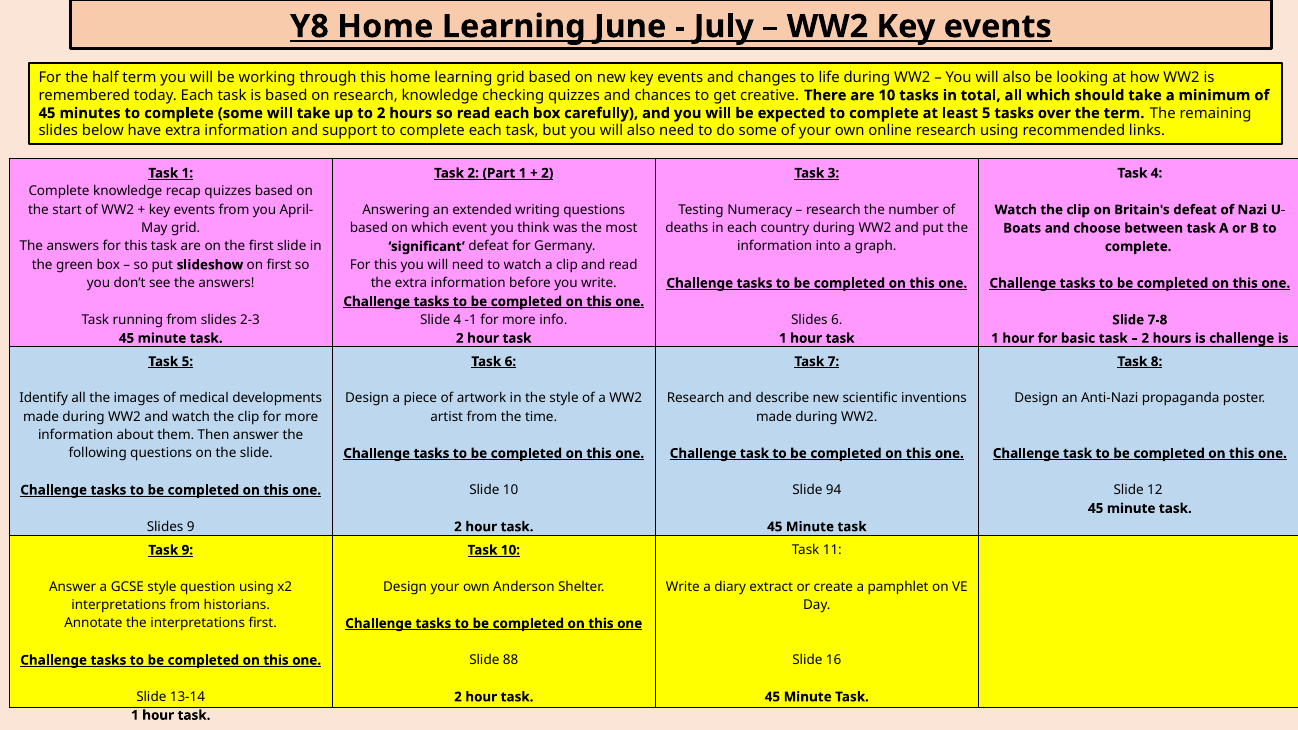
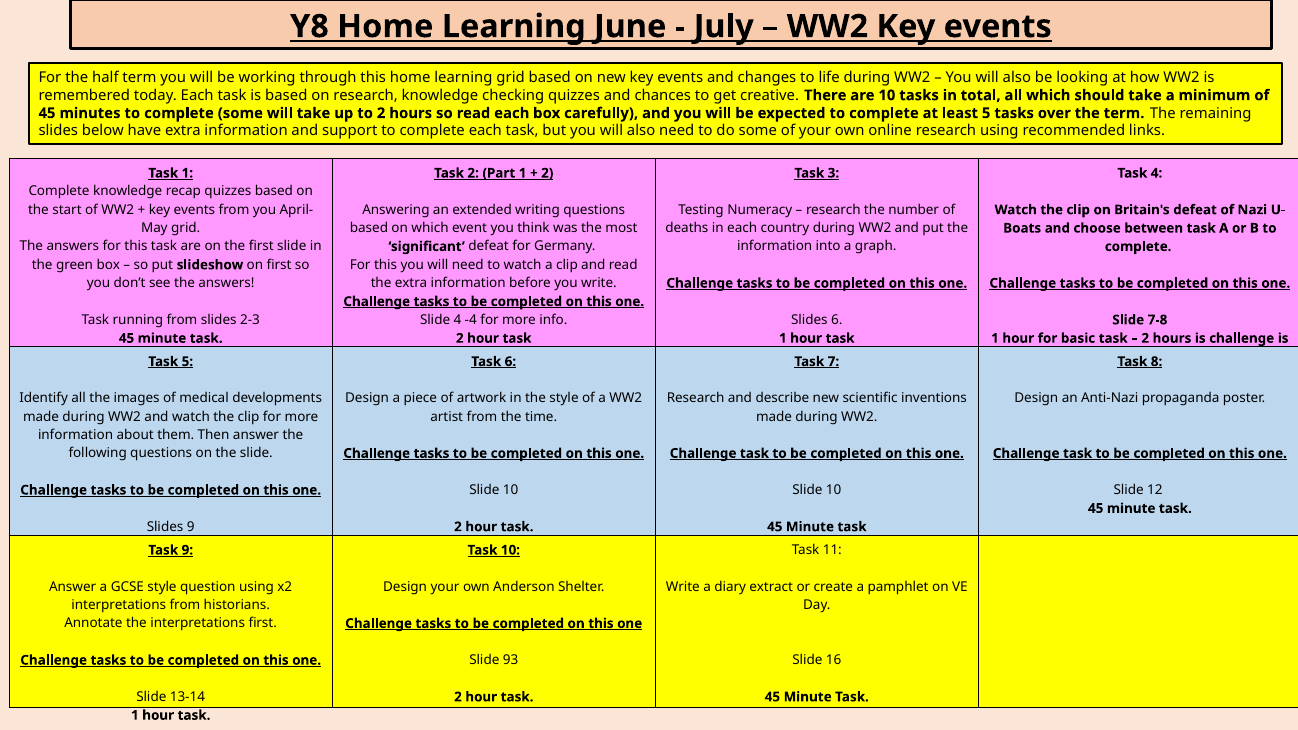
-1: -1 -> -4
94 at (834, 490): 94 -> 10
88: 88 -> 93
